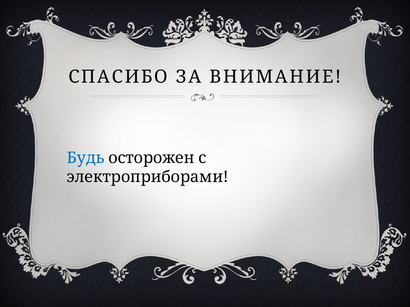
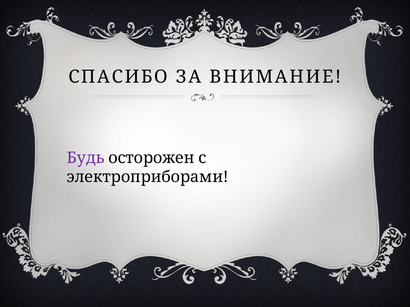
Будь colour: blue -> purple
